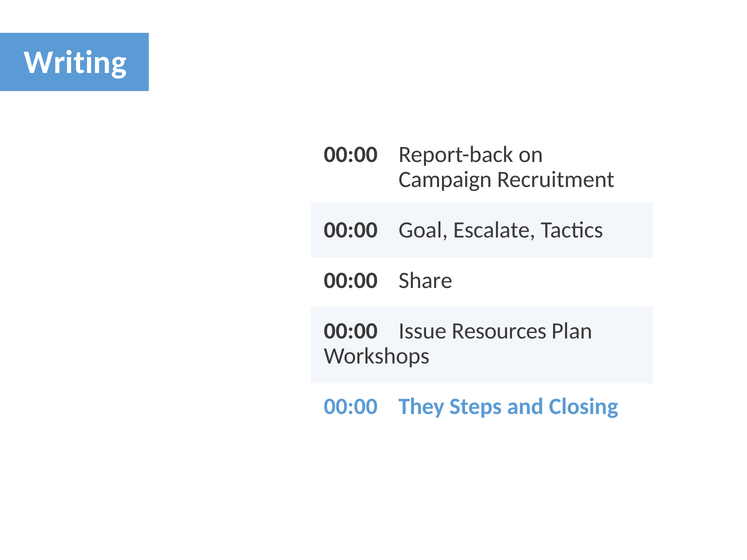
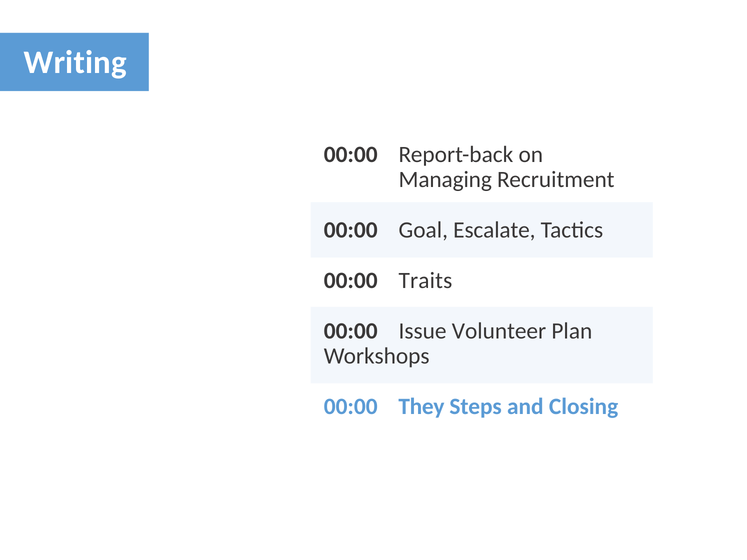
Campaign: Campaign -> Managing
Share: Share -> Traits
Resources: Resources -> Volunteer
